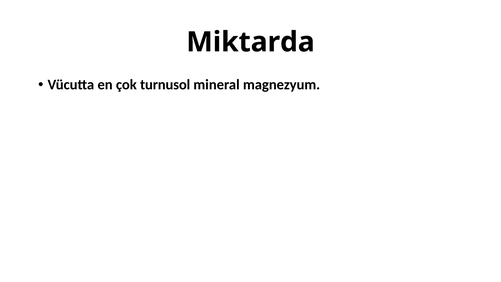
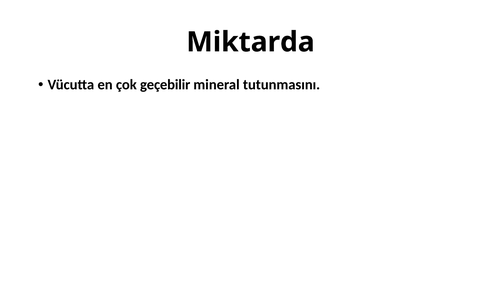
turnusol: turnusol -> geçebilir
magnezyum: magnezyum -> tutunmasını
